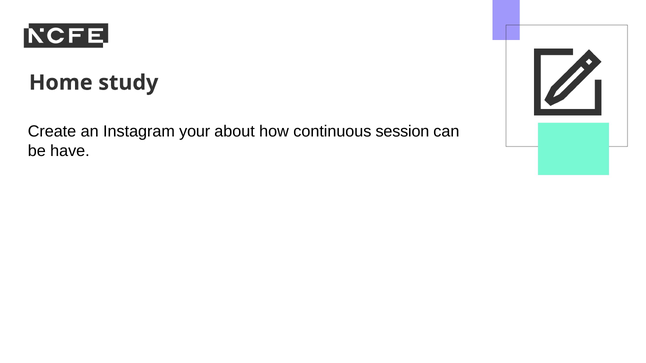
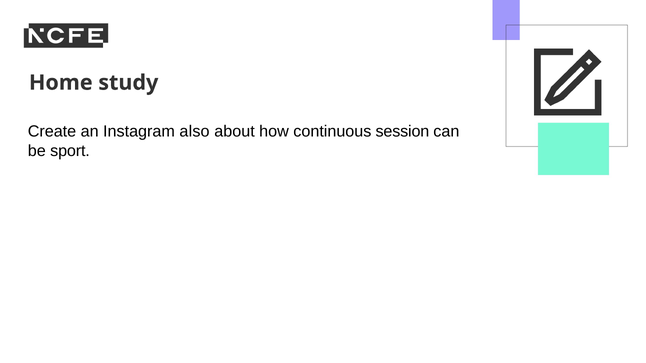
your: your -> also
have: have -> sport
